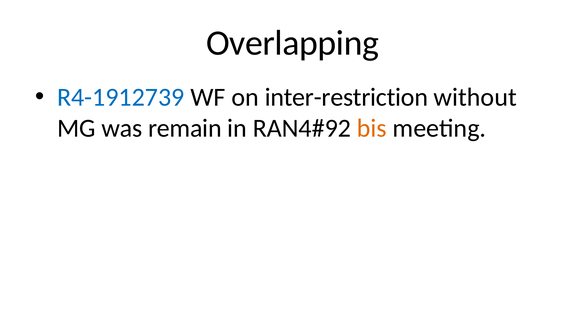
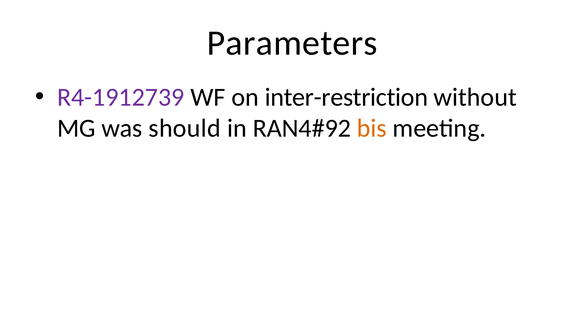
Overlapping: Overlapping -> Parameters
R4-1912739 colour: blue -> purple
remain: remain -> should
